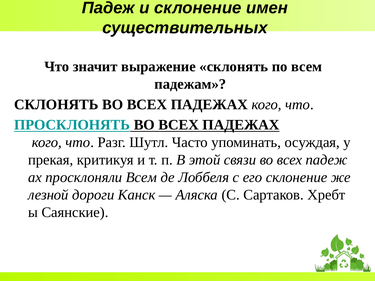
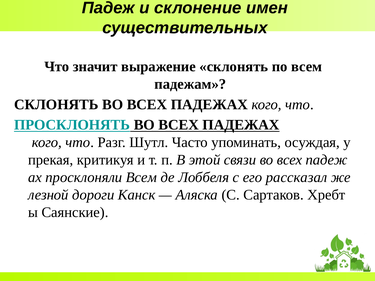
его склонение: склонение -> рассказал
